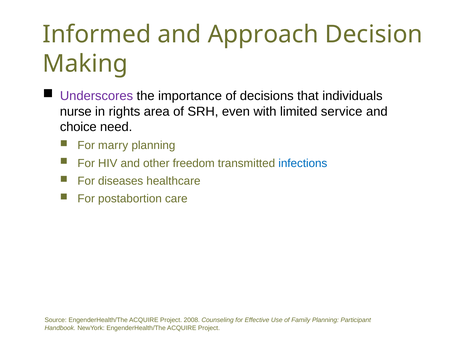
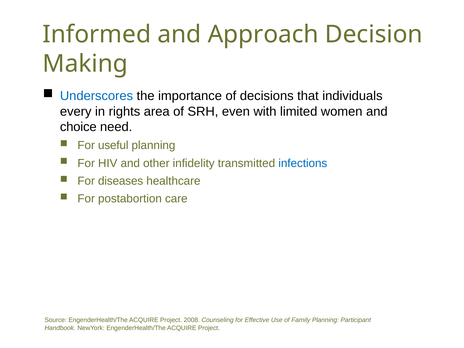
Underscores colour: purple -> blue
nurse: nurse -> every
service: service -> women
marry: marry -> useful
freedom: freedom -> infidelity
